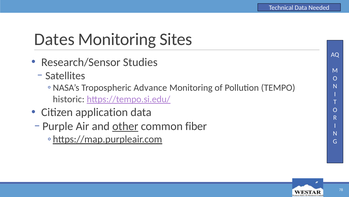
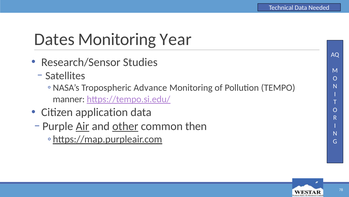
Sites: Sites -> Year
historic: historic -> manner
Air underline: none -> present
fiber: fiber -> then
